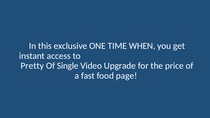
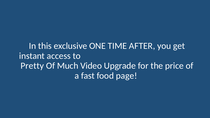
WHEN: WHEN -> AFTER
Single: Single -> Much
